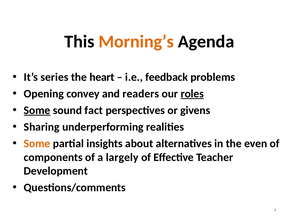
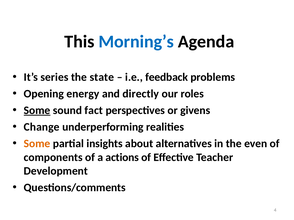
Morning’s colour: orange -> blue
heart: heart -> state
convey: convey -> energy
readers: readers -> directly
roles underline: present -> none
Sharing: Sharing -> Change
largely: largely -> actions
